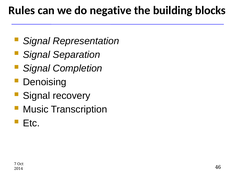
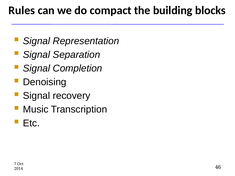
negative: negative -> compact
